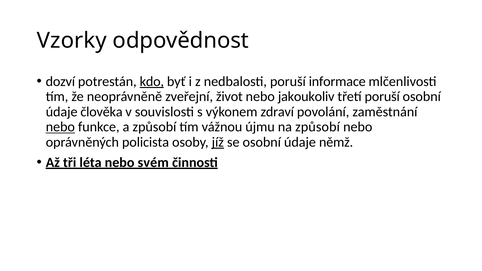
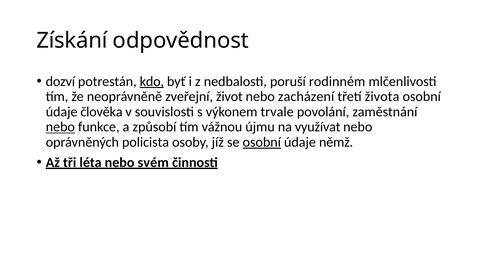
Vzorky: Vzorky -> Získání
informace: informace -> rodinném
jakoukoliv: jakoukoliv -> zacházení
třetí poruší: poruší -> života
zdraví: zdraví -> trvale
na způsobí: způsobí -> využívat
jíž underline: present -> none
osobní at (262, 142) underline: none -> present
